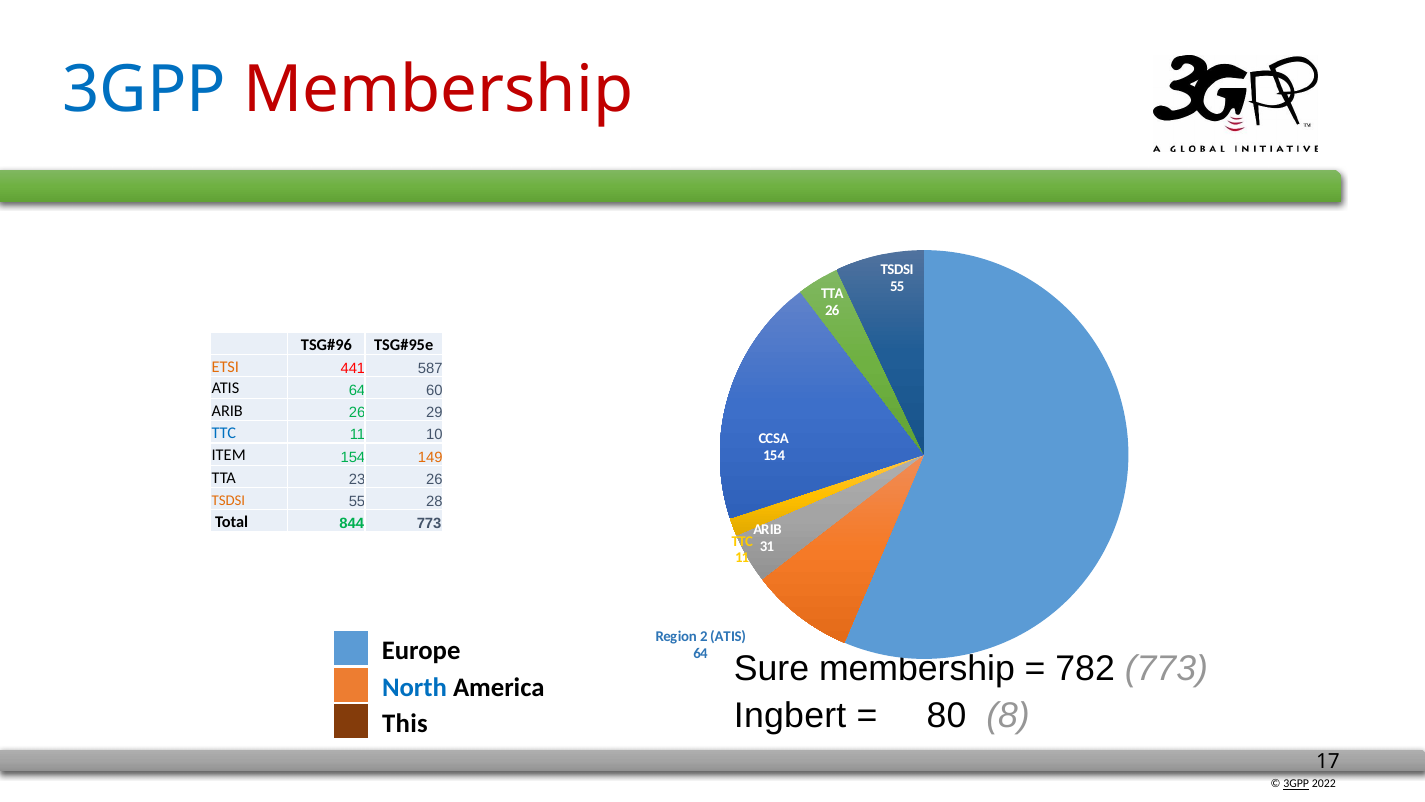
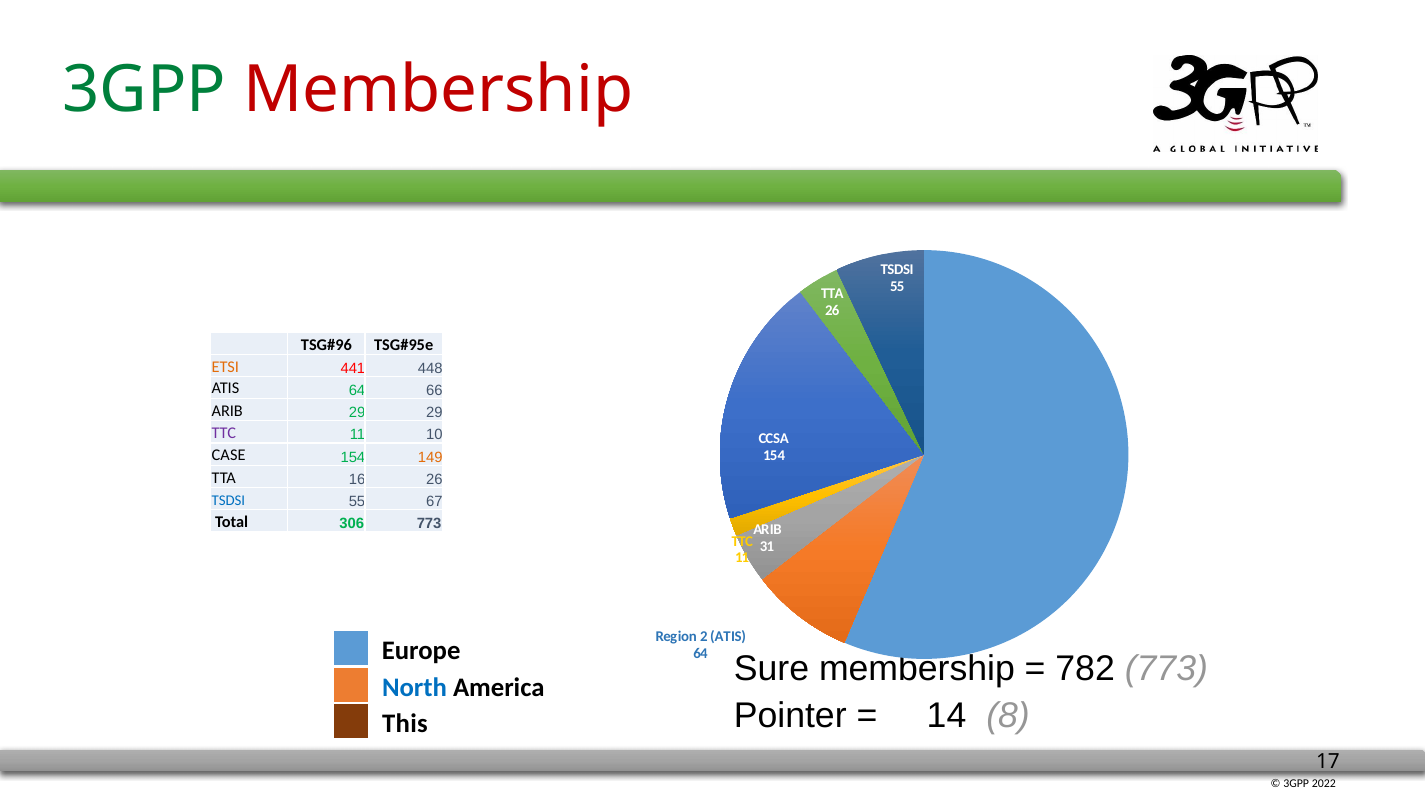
3GPP at (145, 90) colour: blue -> green
587: 587 -> 448
60: 60 -> 66
ARIB 26: 26 -> 29
TTC at (224, 433) colour: blue -> purple
ITEM: ITEM -> CASE
23: 23 -> 16
TSDSI at (228, 501) colour: orange -> blue
28: 28 -> 67
844: 844 -> 306
Ingbert: Ingbert -> Pointer
80: 80 -> 14
3GPP at (1296, 784) underline: present -> none
